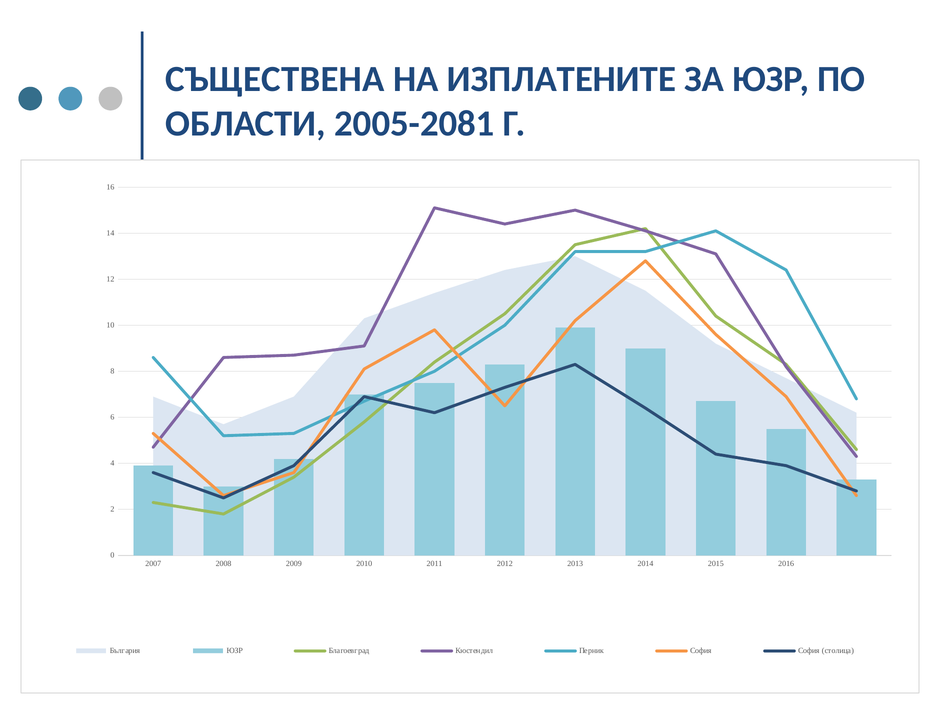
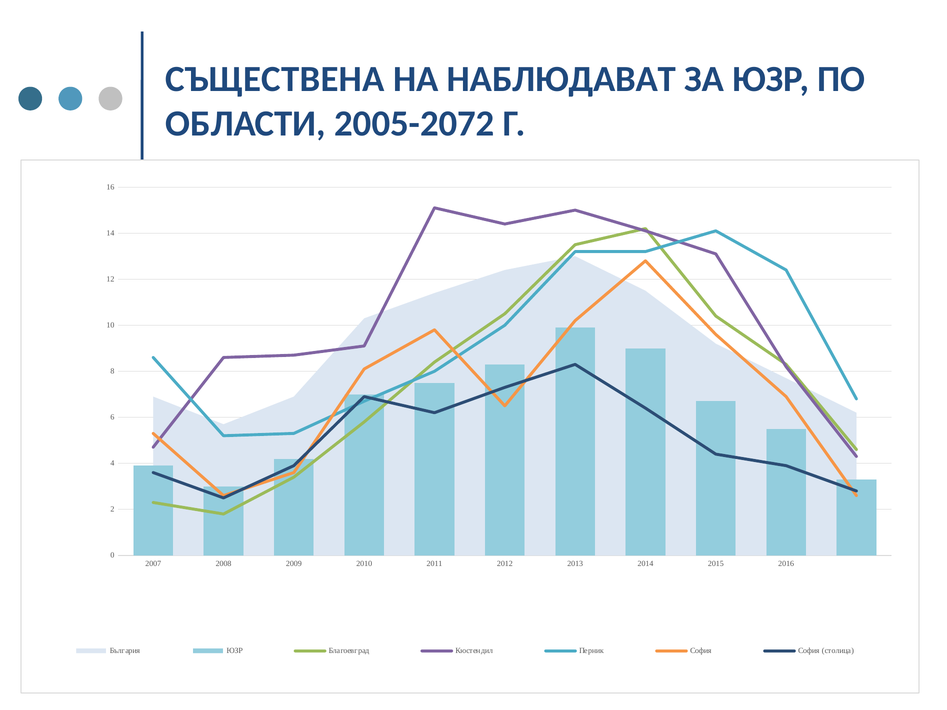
ИЗПЛАТЕНИТЕ: ИЗПЛАТЕНИТЕ -> НАБЛЮДАВАТ
2005-2081: 2005-2081 -> 2005-2072
